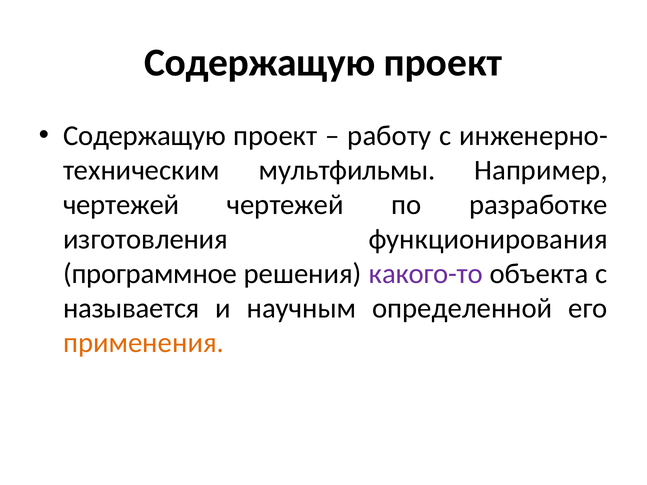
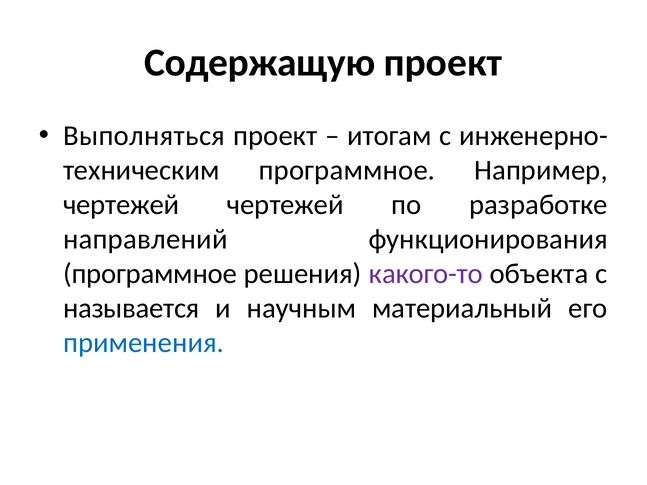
Содержащую at (144, 136): Содержащую -> Выполняться
работу: работу -> итогам
мультфильмы at (347, 170): мультфильмы -> программное
изготовления: изготовления -> направлений
определенной: определенной -> материальный
применения colour: orange -> blue
